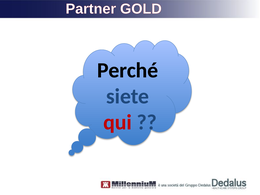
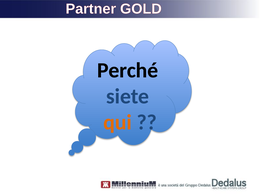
qui colour: red -> orange
